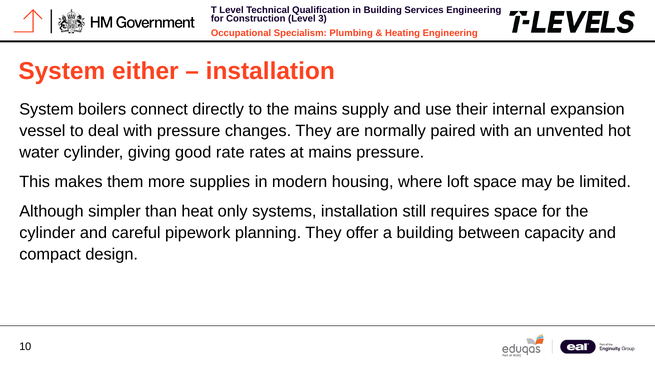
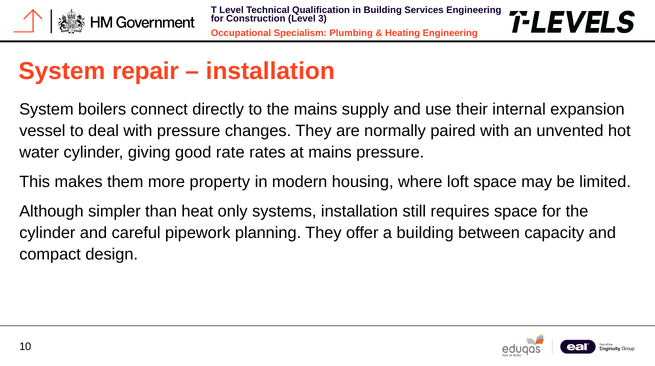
either: either -> repair
supplies: supplies -> property
